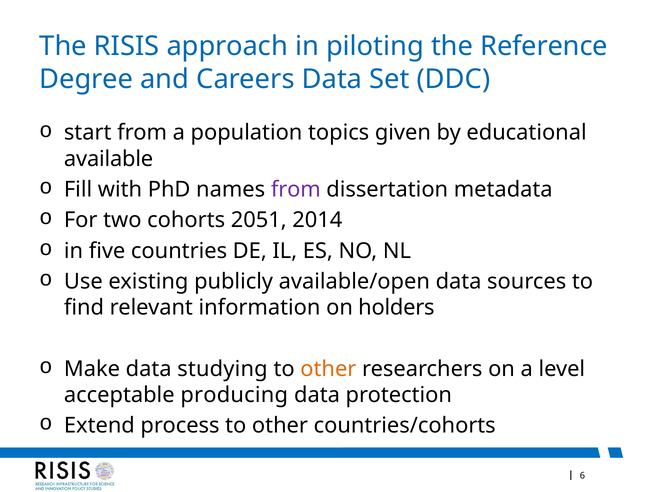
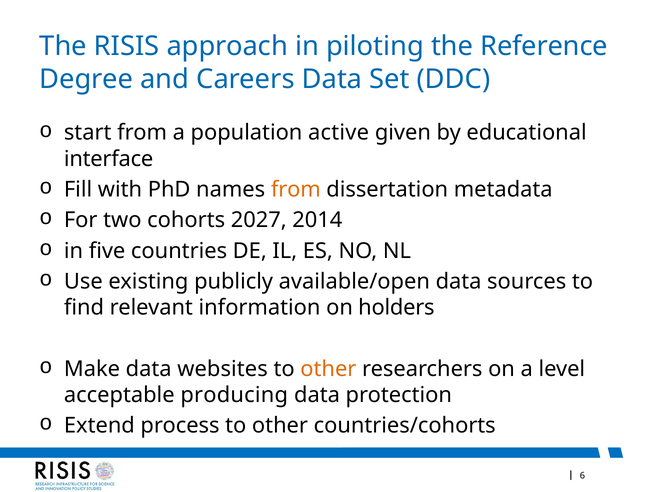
topics: topics -> active
available: available -> interface
from at (296, 190) colour: purple -> orange
2051: 2051 -> 2027
studying: studying -> websites
